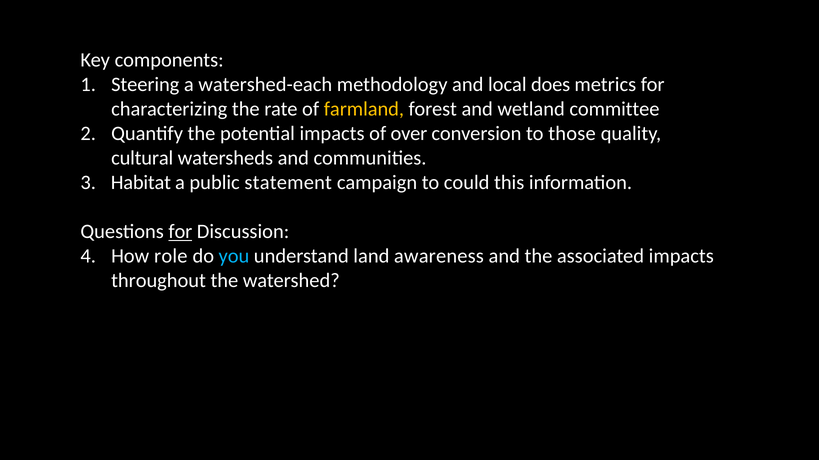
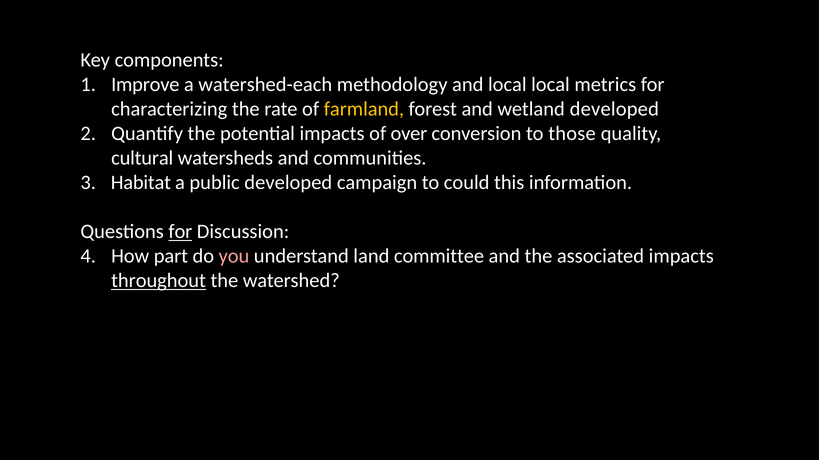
Steering: Steering -> Improve
local does: does -> local
wetland committee: committee -> developed
public statement: statement -> developed
role: role -> part
you colour: light blue -> pink
awareness: awareness -> committee
throughout underline: none -> present
